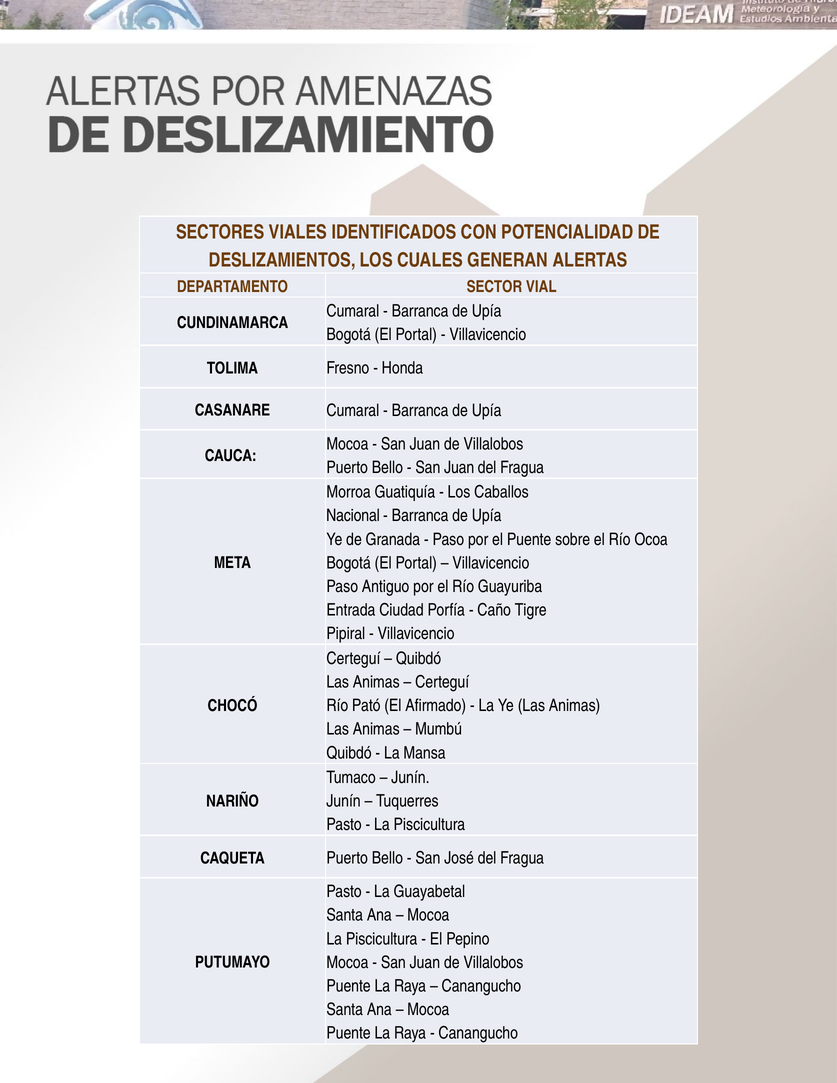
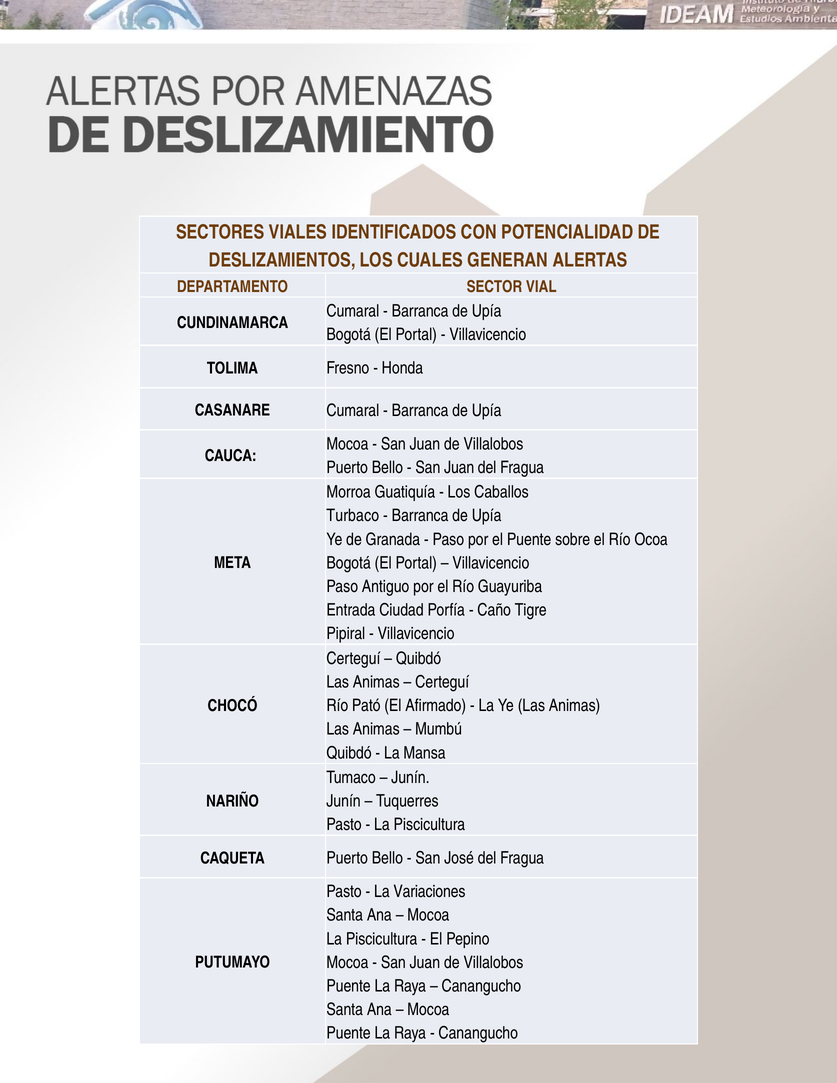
Nacional: Nacional -> Turbaco
Guayabetal: Guayabetal -> Variaciones
